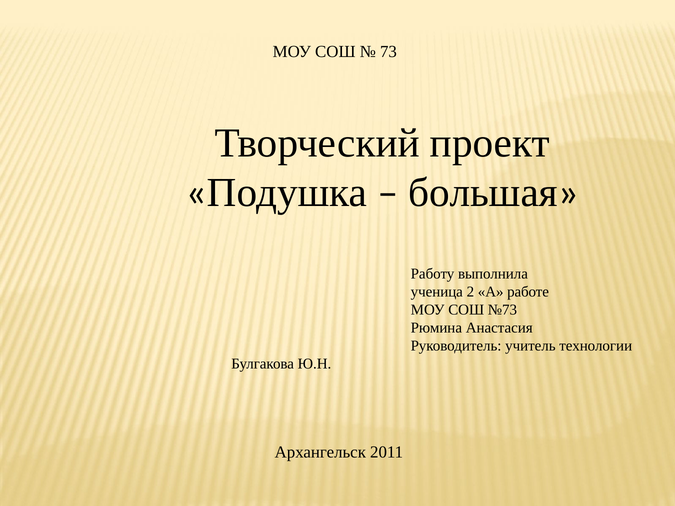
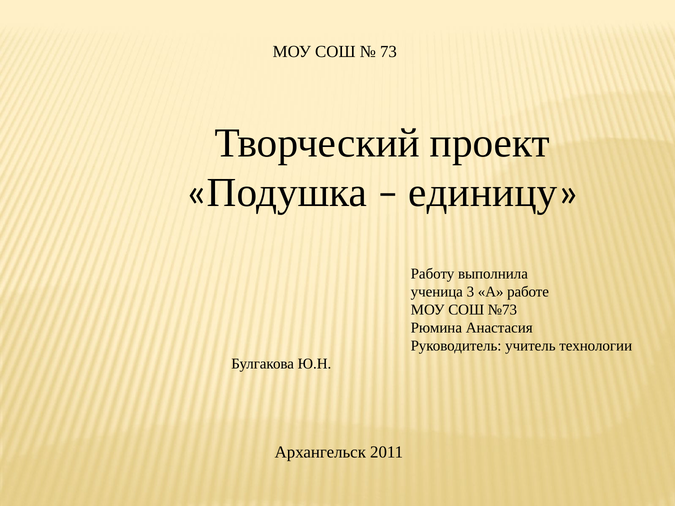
большая: большая -> единицу
2: 2 -> 3
